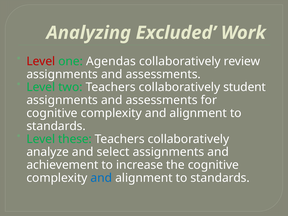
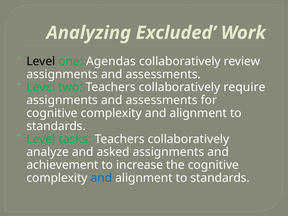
Level at (41, 61) colour: red -> black
student: student -> require
these: these -> tasks
select: select -> asked
